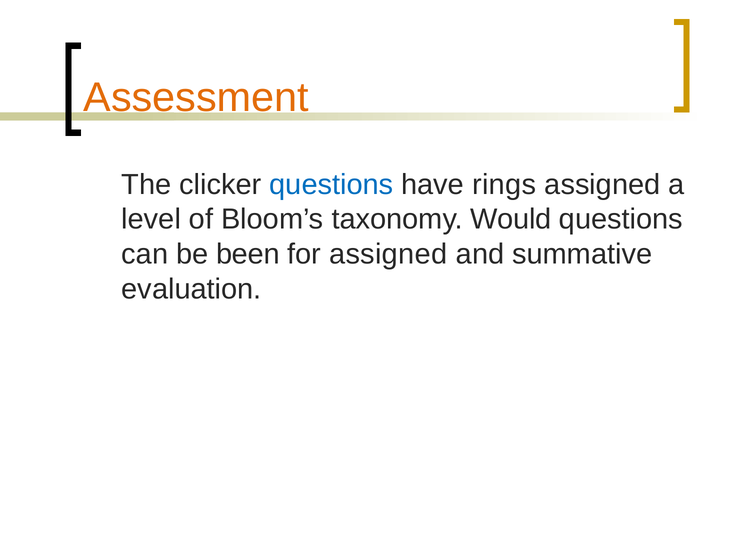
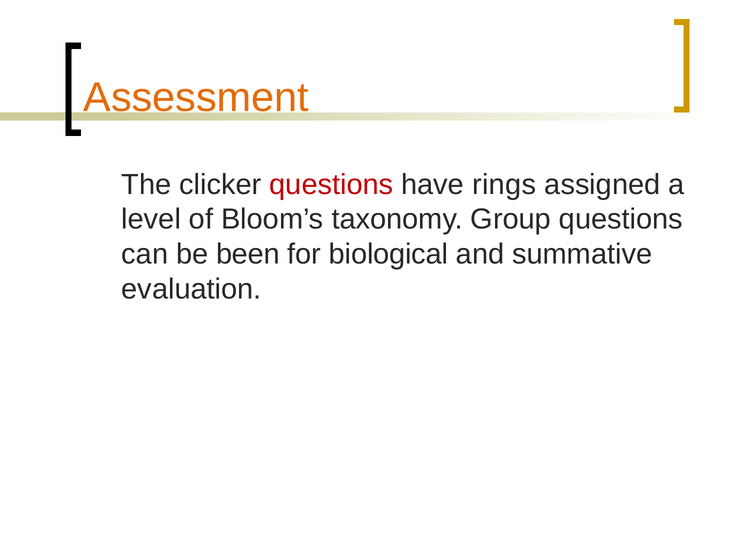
questions at (331, 185) colour: blue -> red
Would: Would -> Group
for assigned: assigned -> biological
